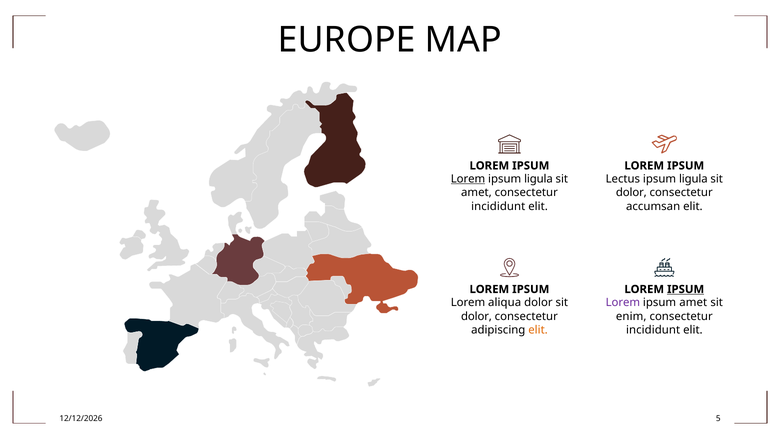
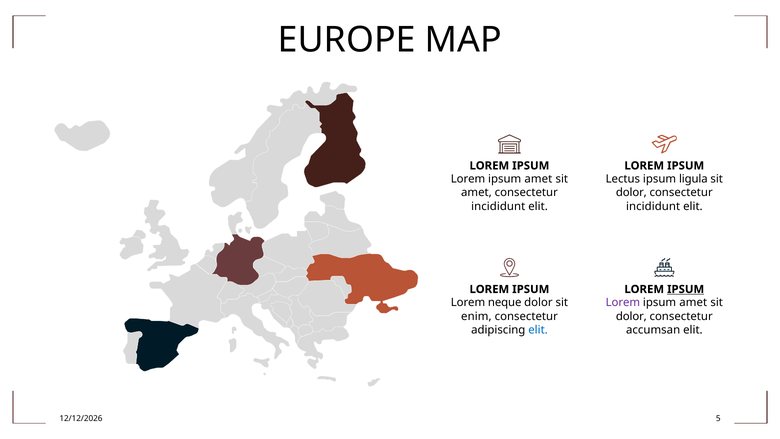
Lorem at (468, 179) underline: present -> none
ligula at (538, 179): ligula -> amet
accumsan at (653, 206): accumsan -> incididunt
aliqua: aliqua -> neque
dolor at (476, 316): dolor -> enim
enim at (631, 316): enim -> dolor
elit at (538, 330) colour: orange -> blue
incididunt at (653, 330): incididunt -> accumsan
